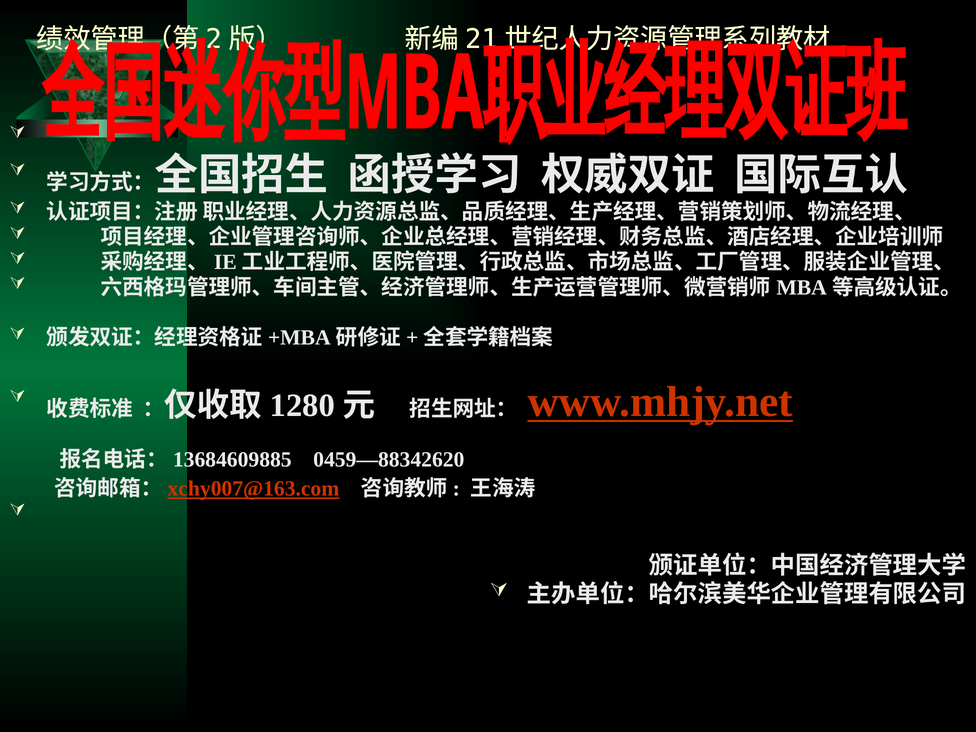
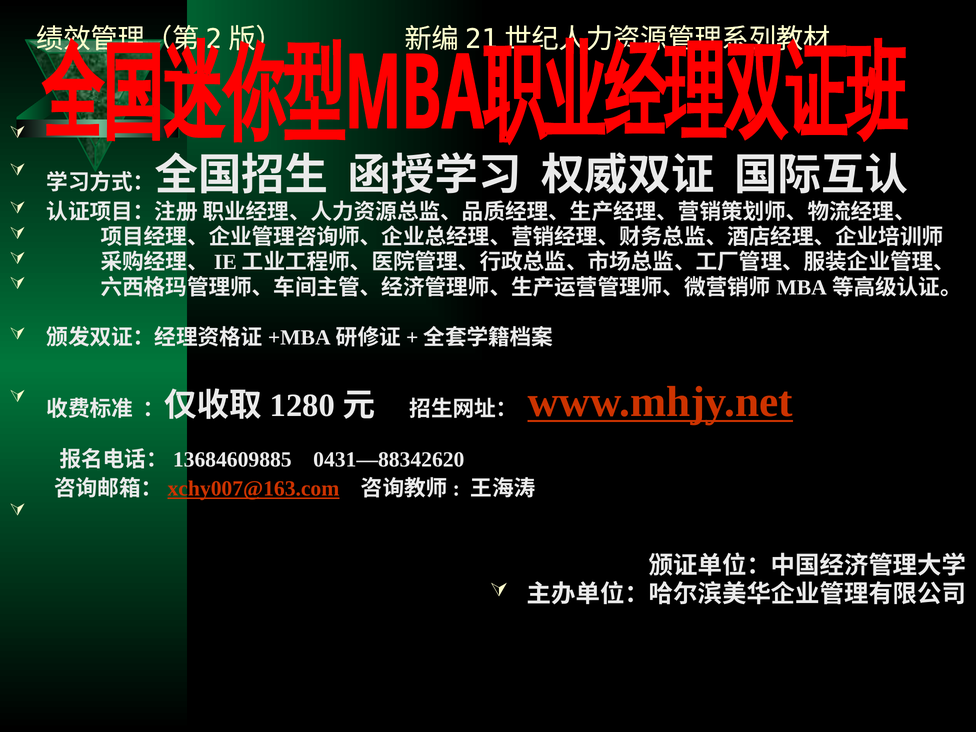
0459—88342620: 0459—88342620 -> 0431—88342620
